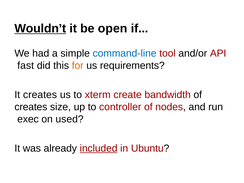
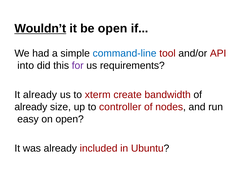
fast: fast -> into
for colour: orange -> purple
It creates: creates -> already
creates at (31, 107): creates -> already
exec: exec -> easy
on used: used -> open
included underline: present -> none
